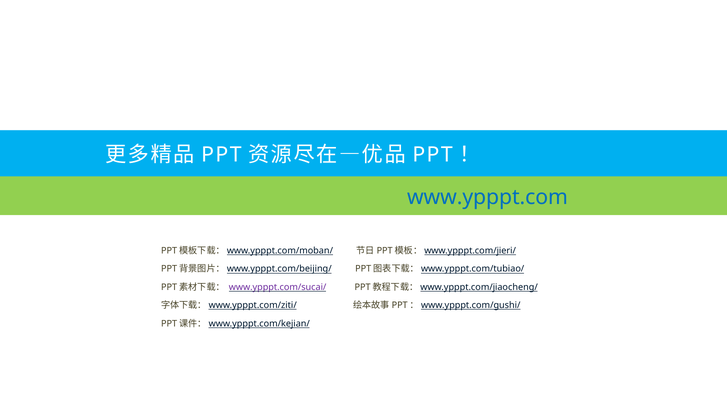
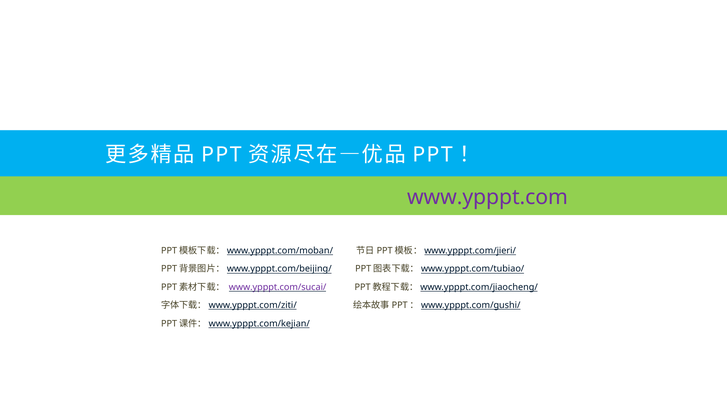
www.ypppt.com colour: blue -> purple
